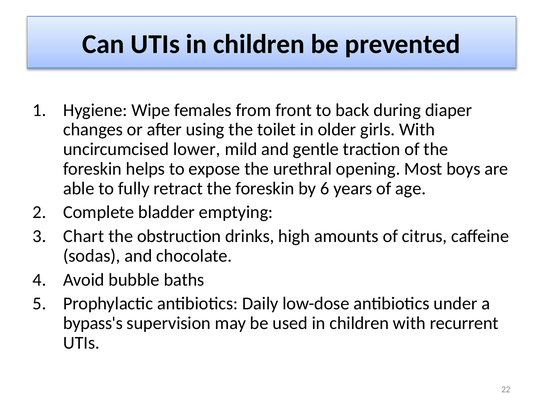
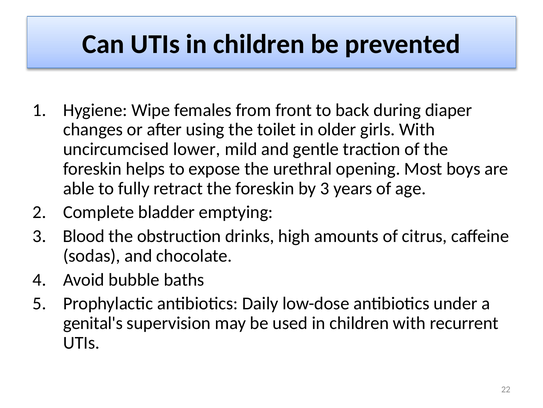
by 6: 6 -> 3
Chart: Chart -> Blood
bypass's: bypass's -> genital's
